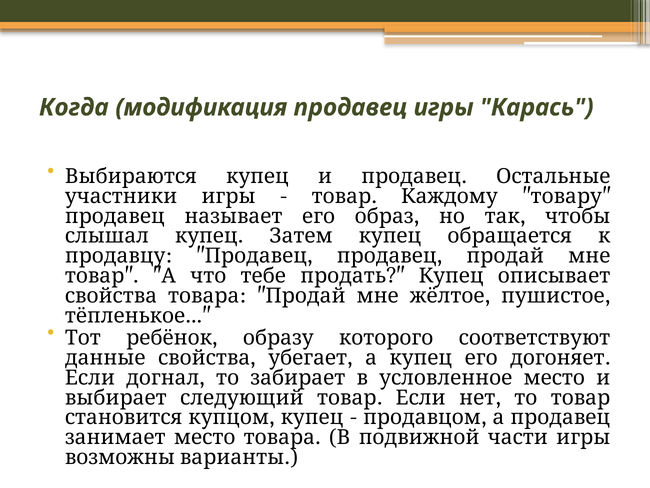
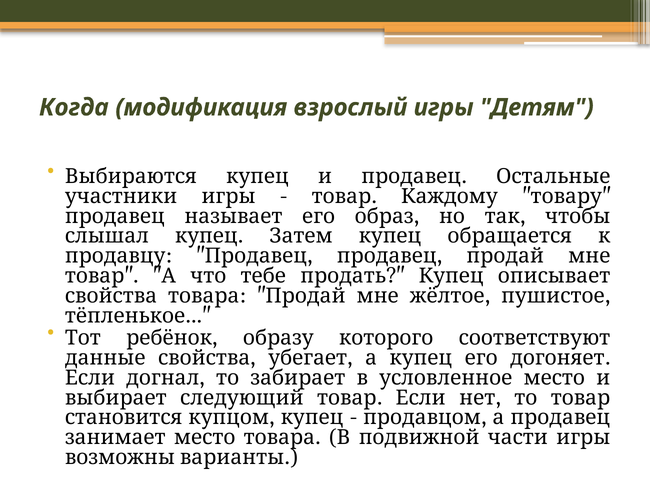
модификация продавец: продавец -> взрослый
Карась: Карась -> Детям
